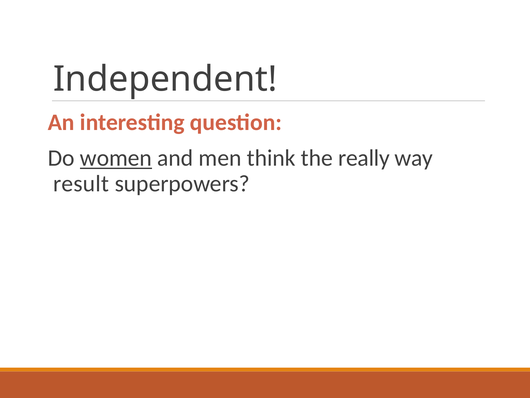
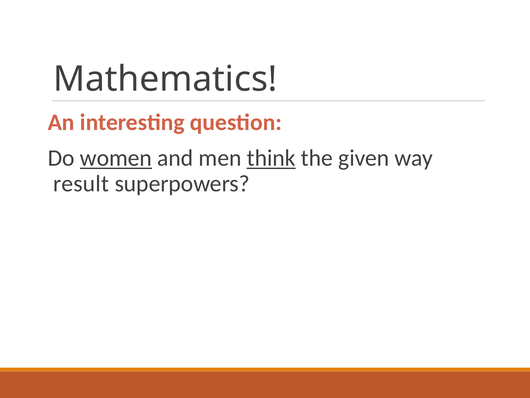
Independent: Independent -> Mathematics
think underline: none -> present
really: really -> given
